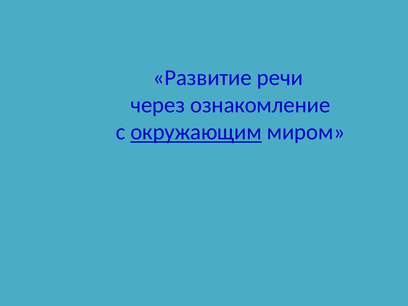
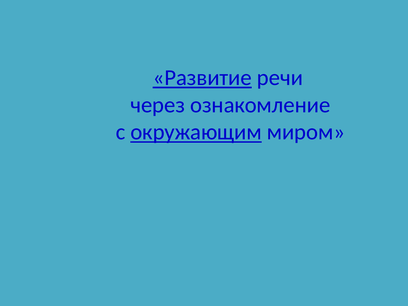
Развитие underline: none -> present
